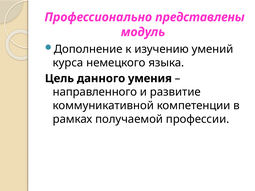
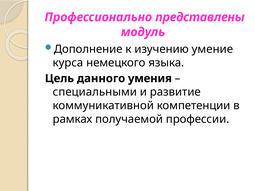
умений: умений -> умение
направленного: направленного -> специальными
